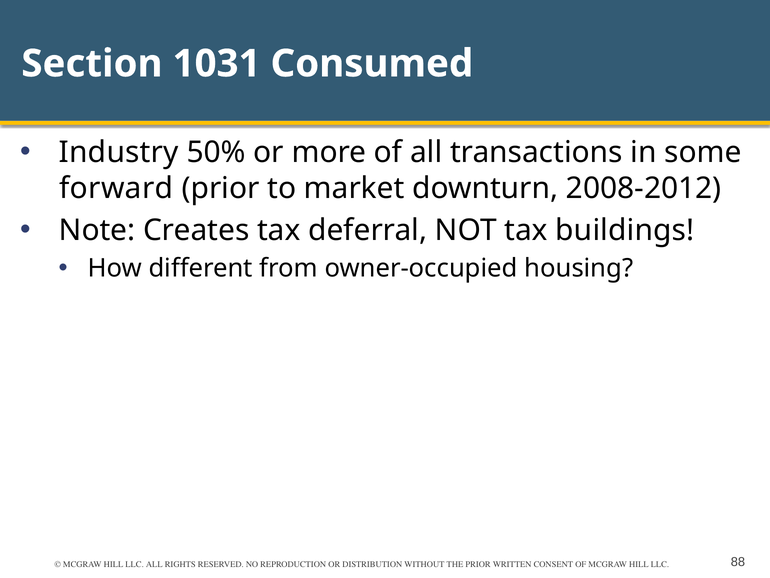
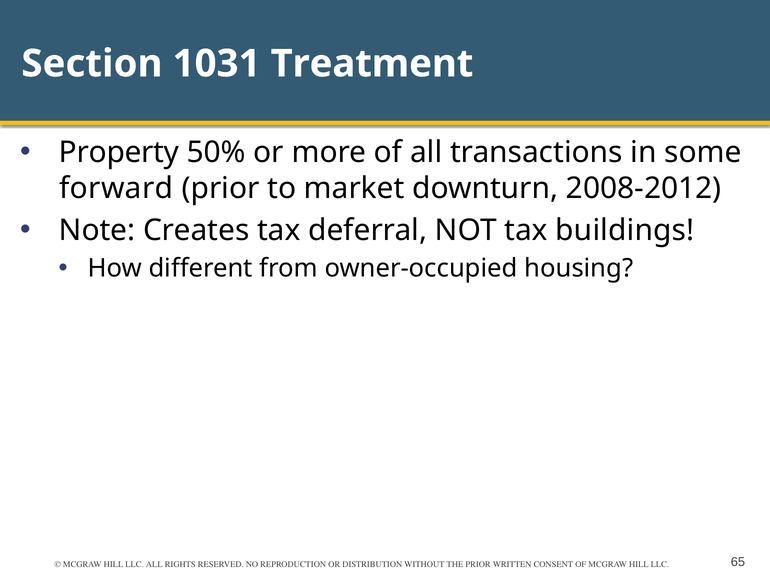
Consumed: Consumed -> Treatment
Industry: Industry -> Property
88: 88 -> 65
